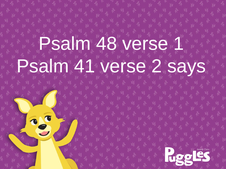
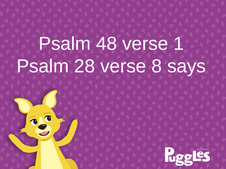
41: 41 -> 28
2: 2 -> 8
